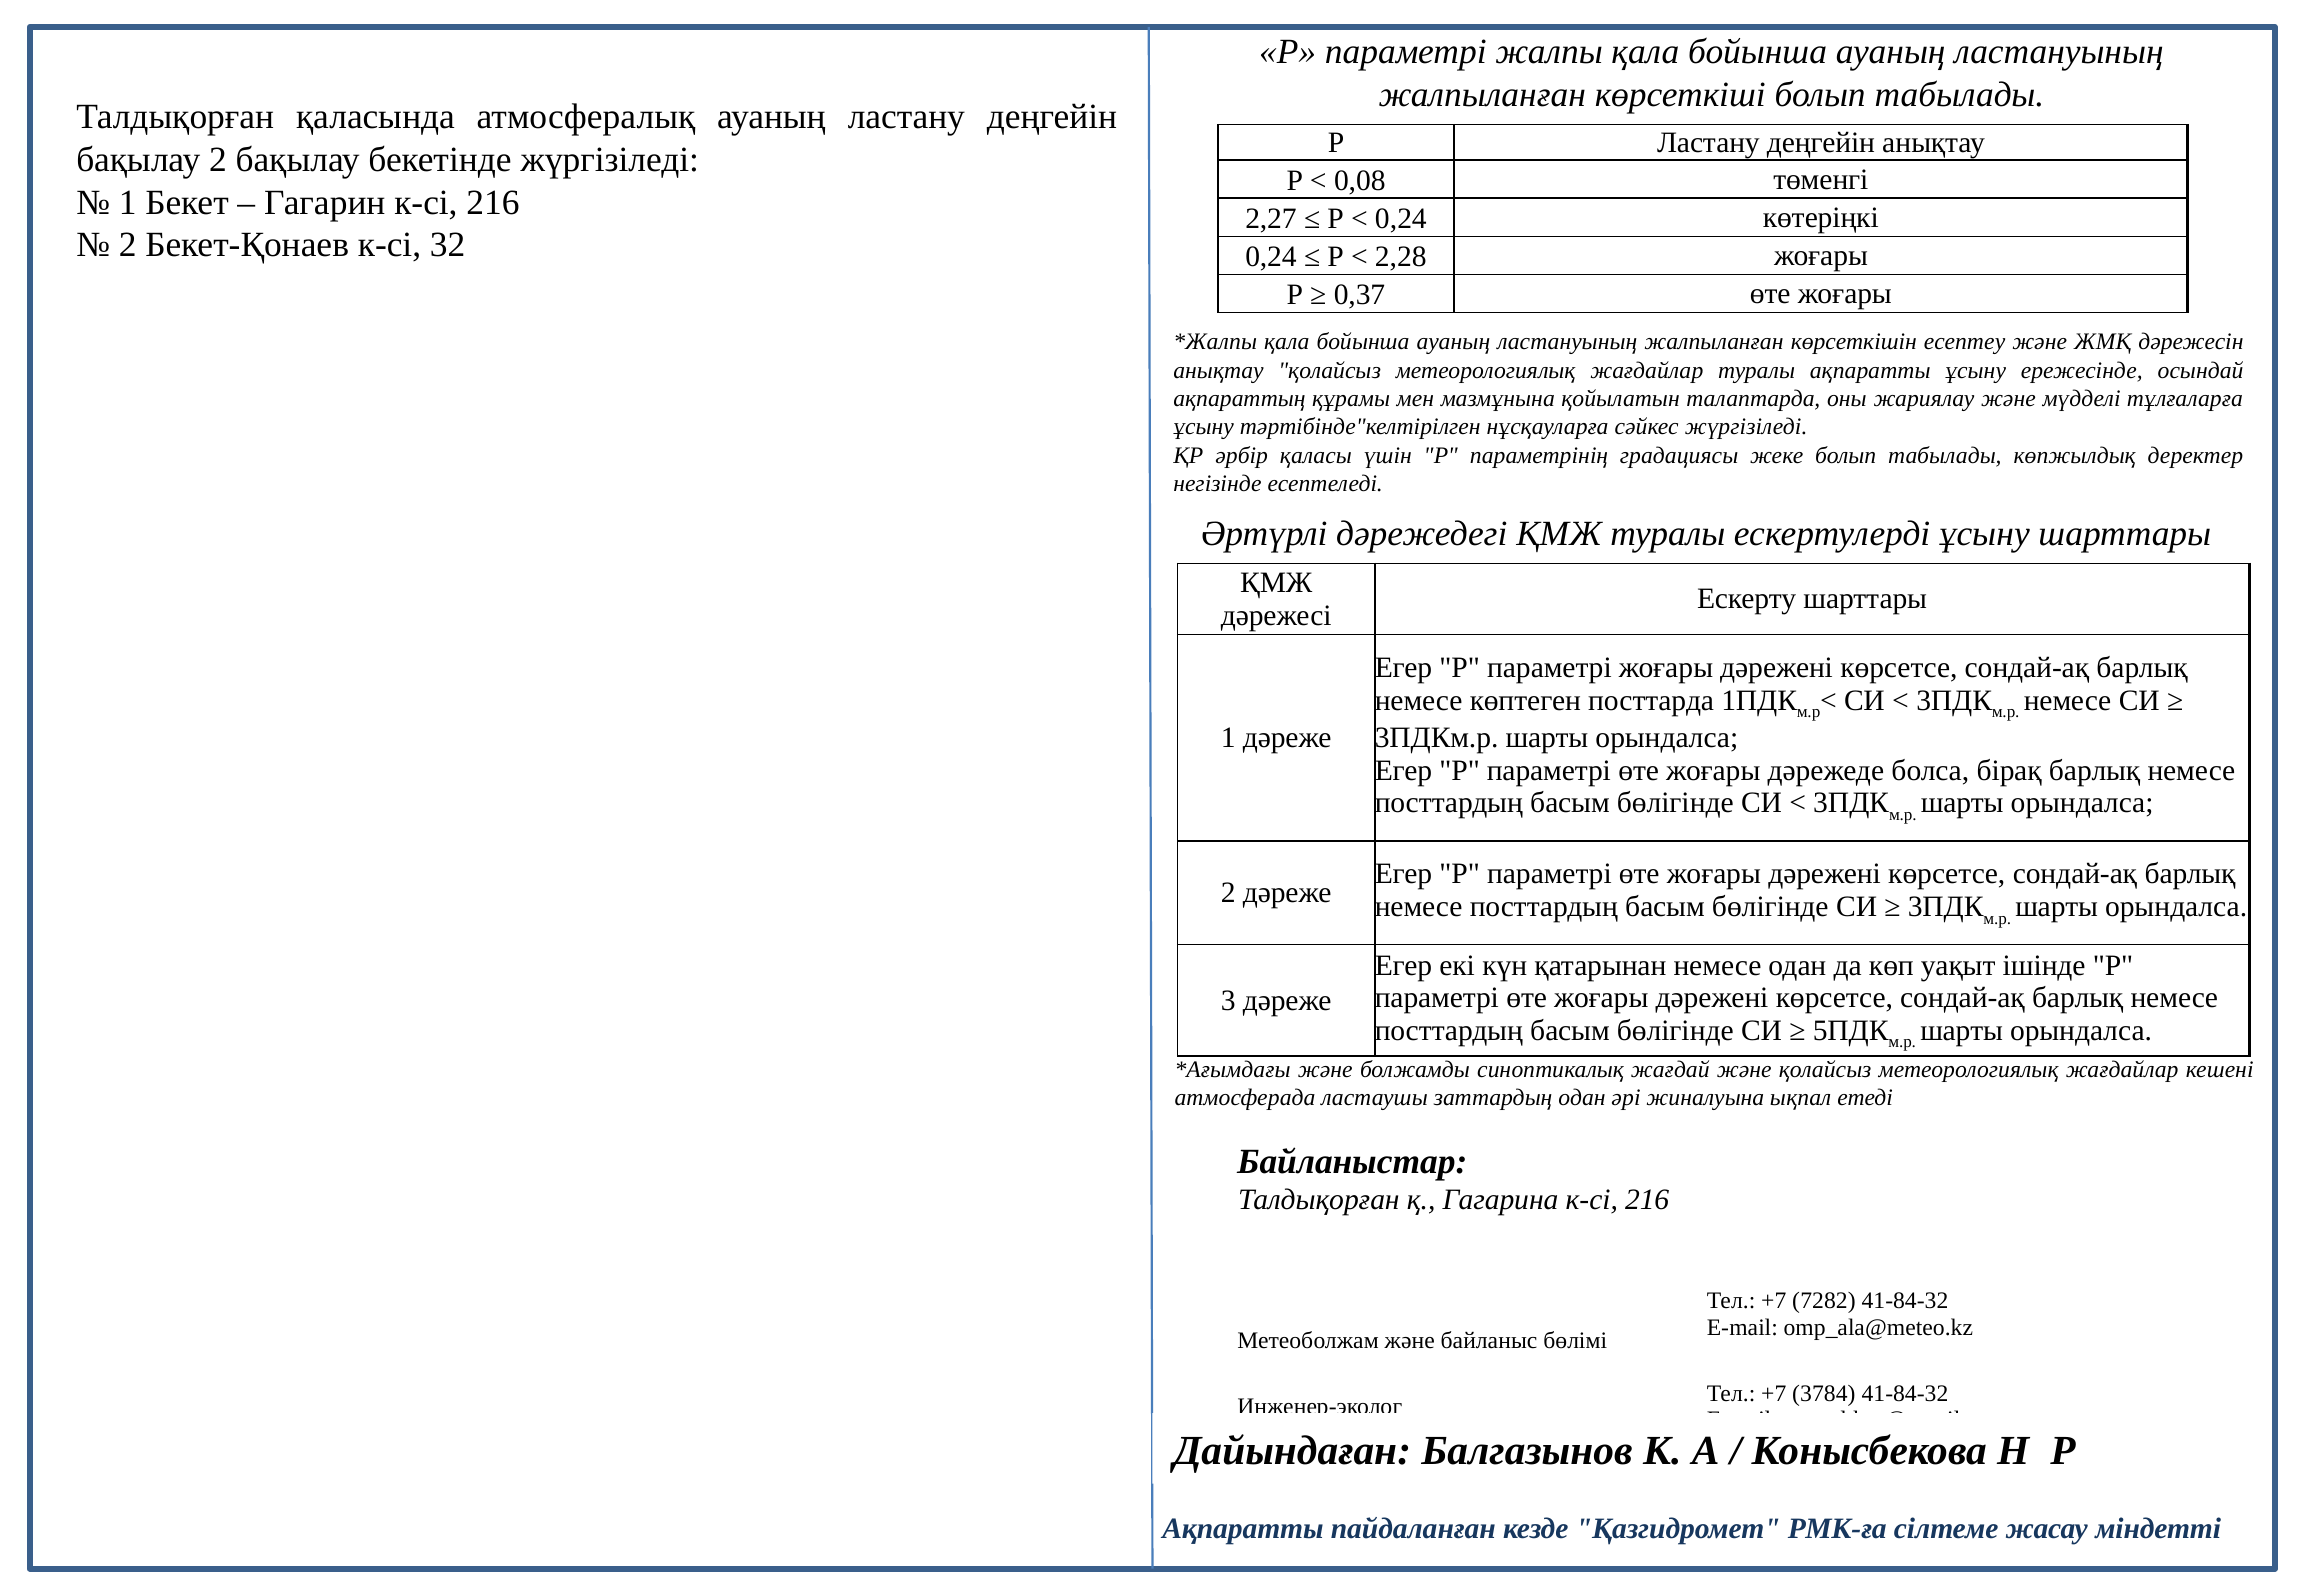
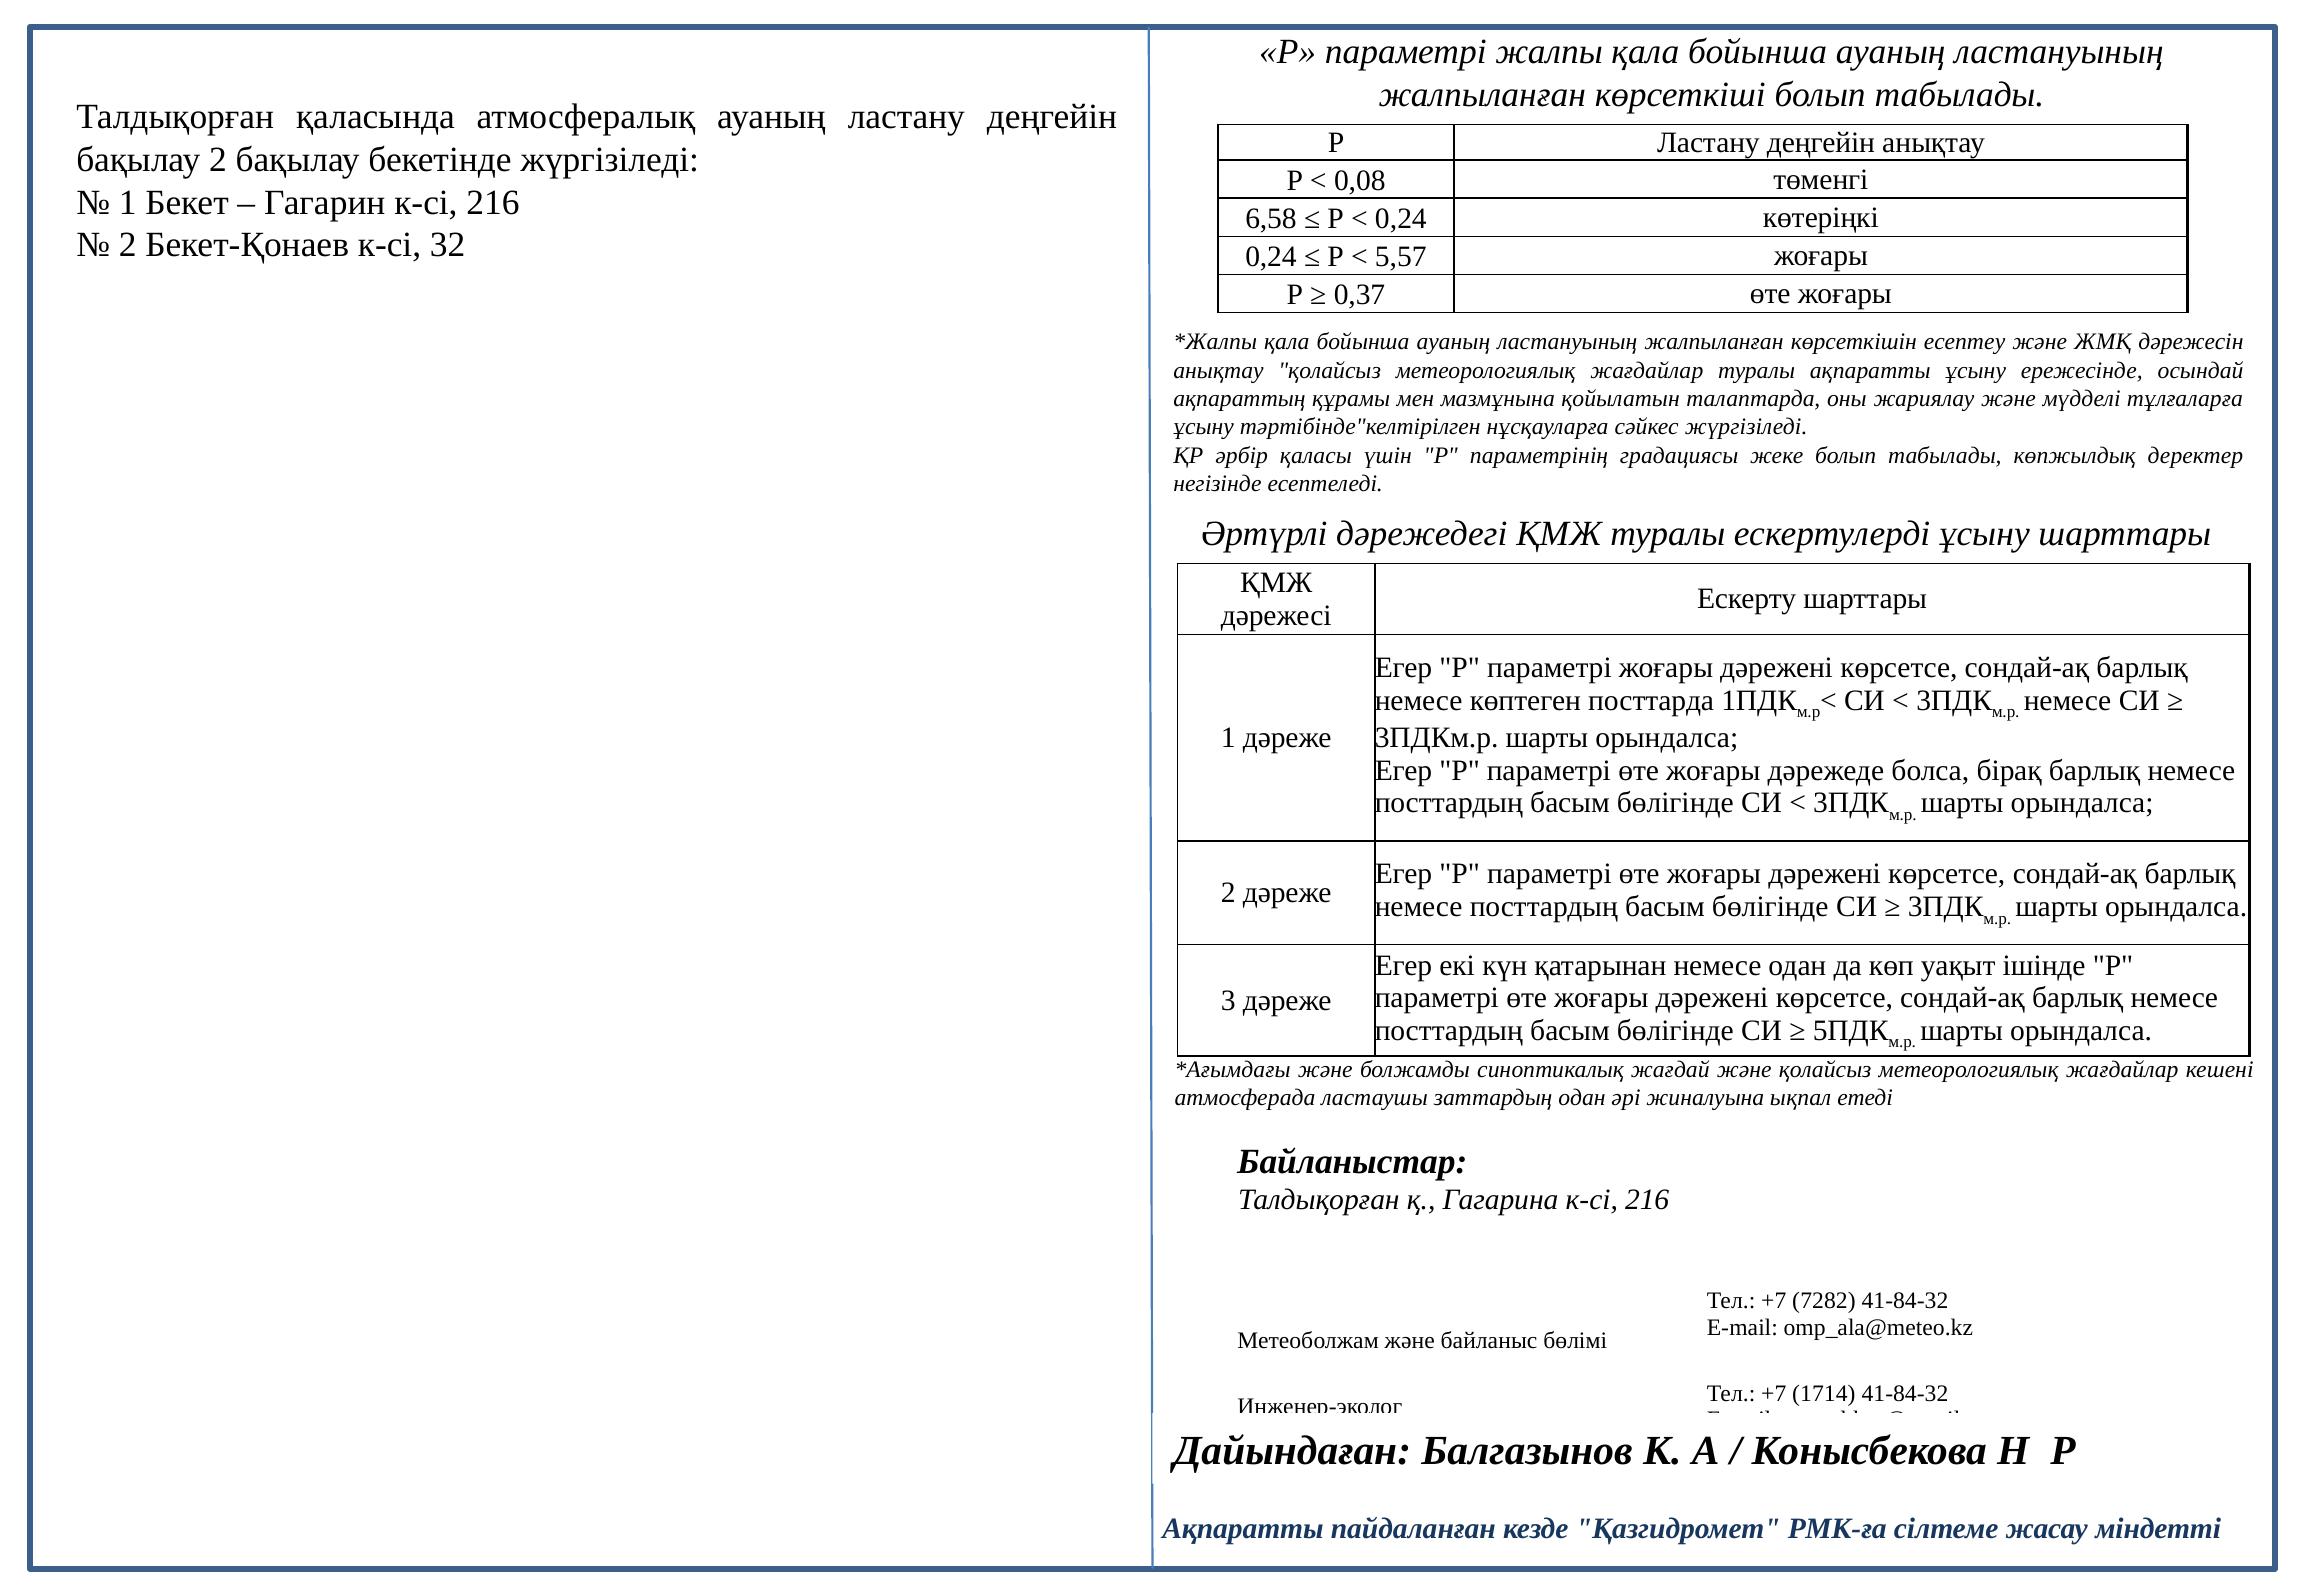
2,27: 2,27 -> 6,58
2,28: 2,28 -> 5,57
3784: 3784 -> 1714
